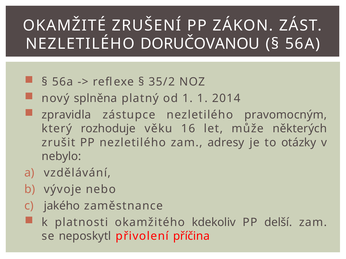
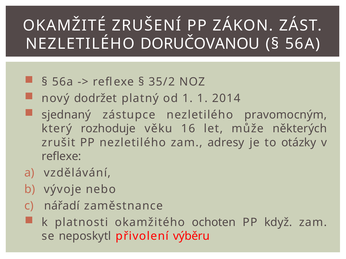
splněna: splněna -> dodržet
zpravidla: zpravidla -> sjednaný
nebylo at (61, 157): nebylo -> reflexe
jakého: jakého -> nářadí
kdekoliv: kdekoliv -> ochoten
delší: delší -> když
příčina: příčina -> výběru
